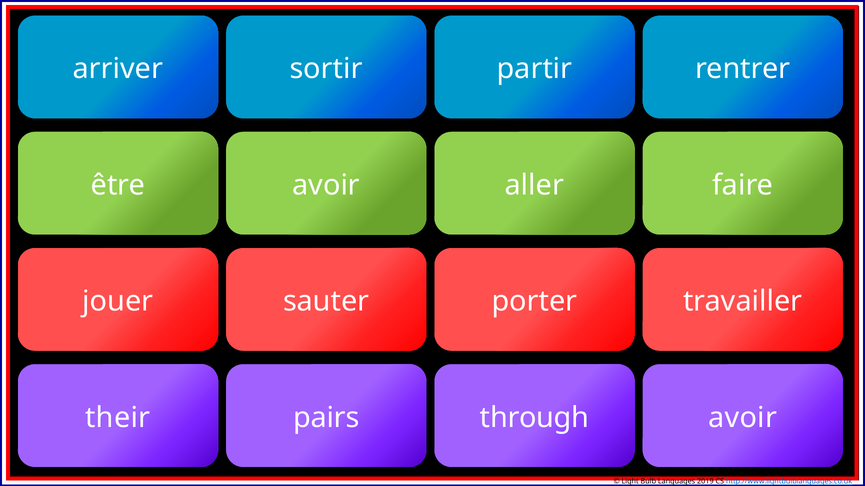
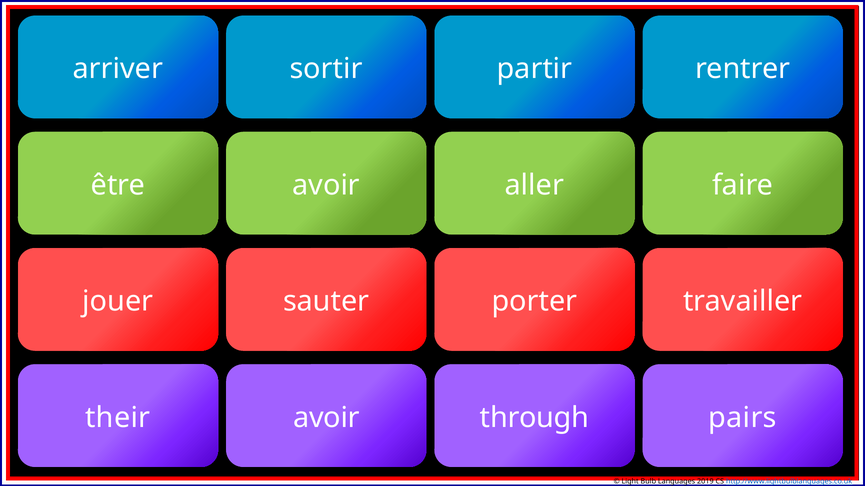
pairs at (326, 418): pairs -> avoir
avoir at (743, 418): avoir -> pairs
